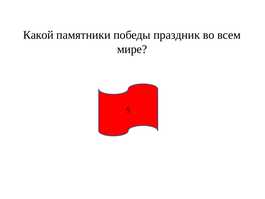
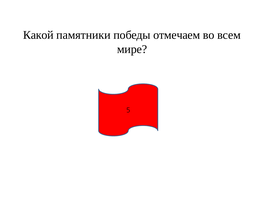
праздник: праздник -> отмечаем
